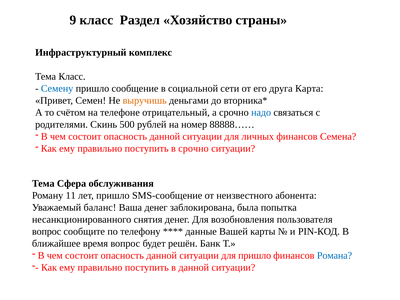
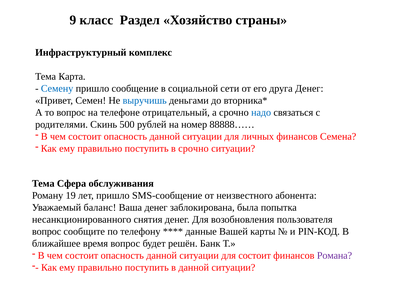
Тема Класс: Класс -> Карта
друга Карта: Карта -> Денег
выручишь colour: orange -> blue
то счётом: счётом -> вопрос
11: 11 -> 19
для пришло: пришло -> состоит
Романа colour: blue -> purple
